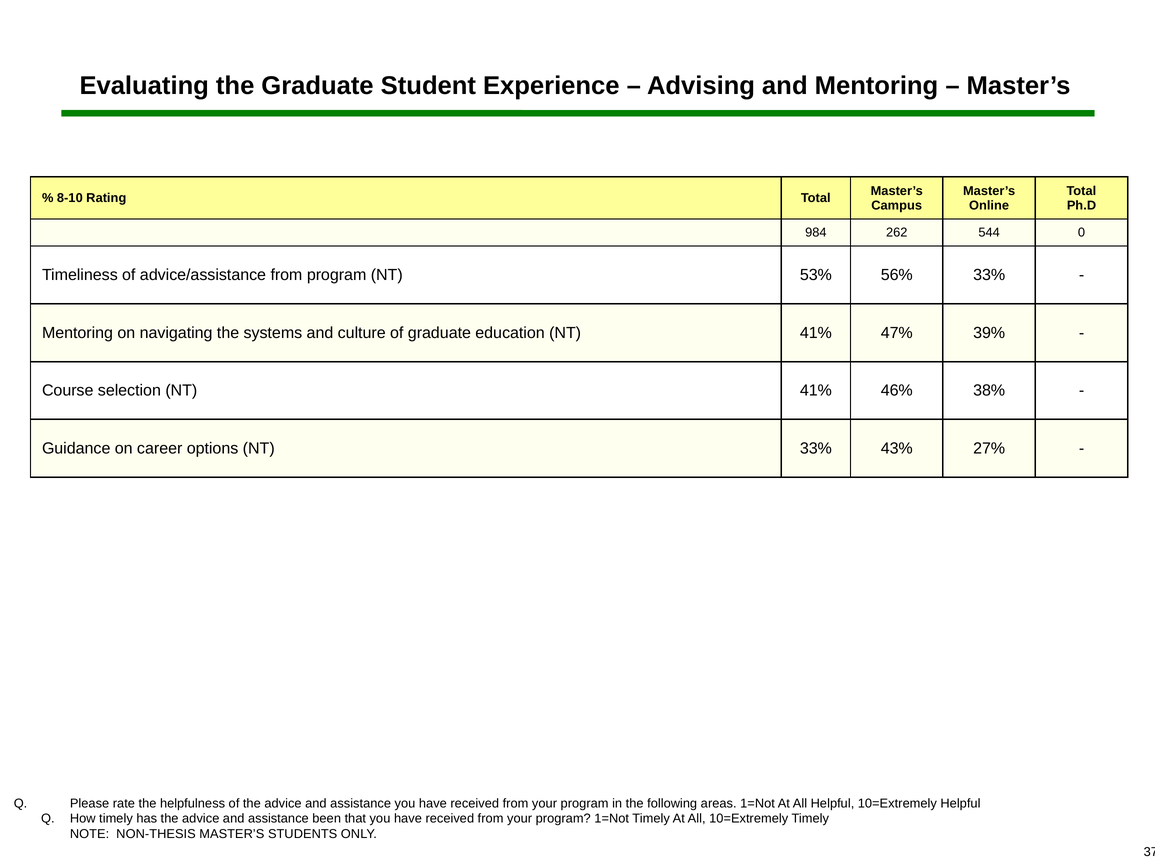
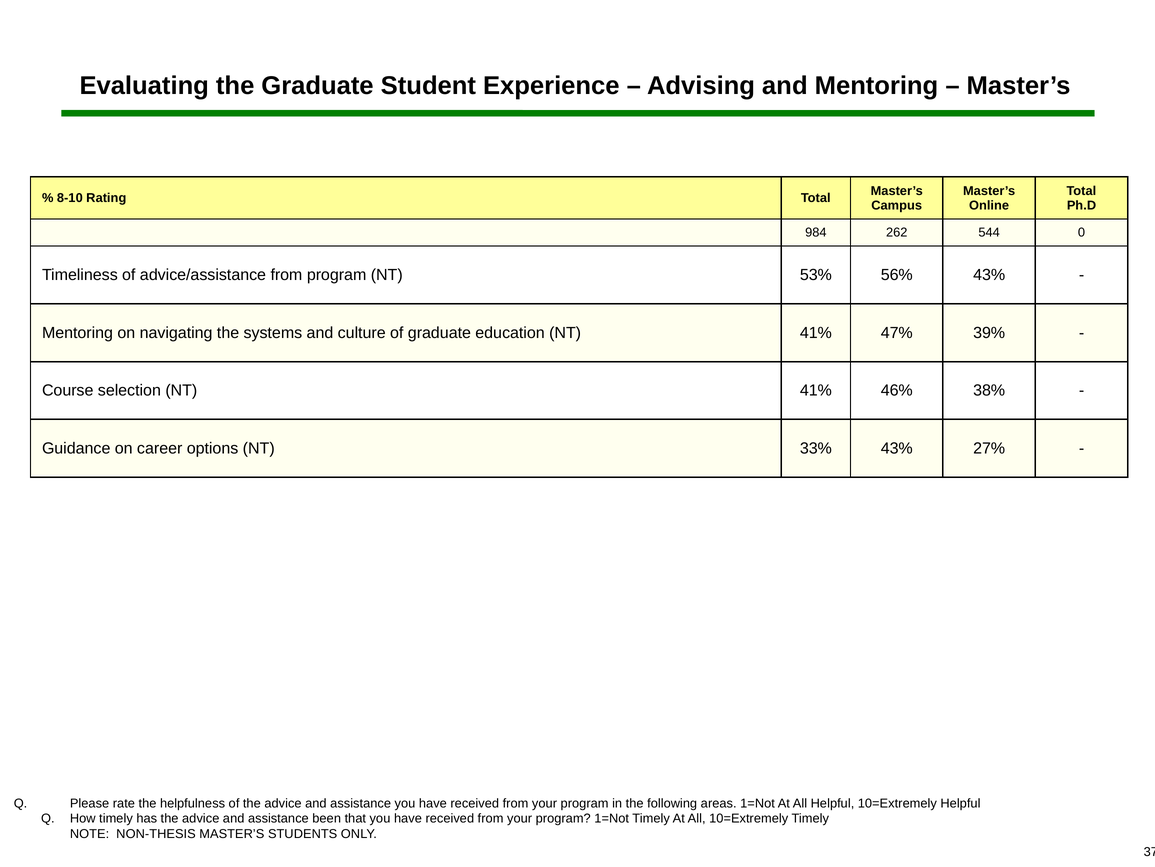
56% 33%: 33% -> 43%
